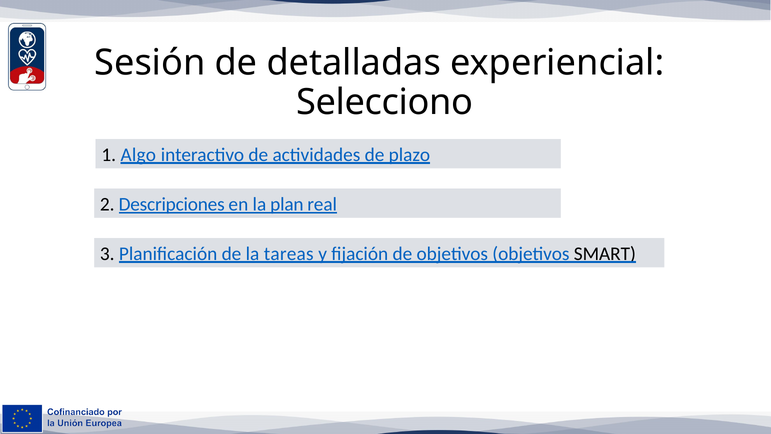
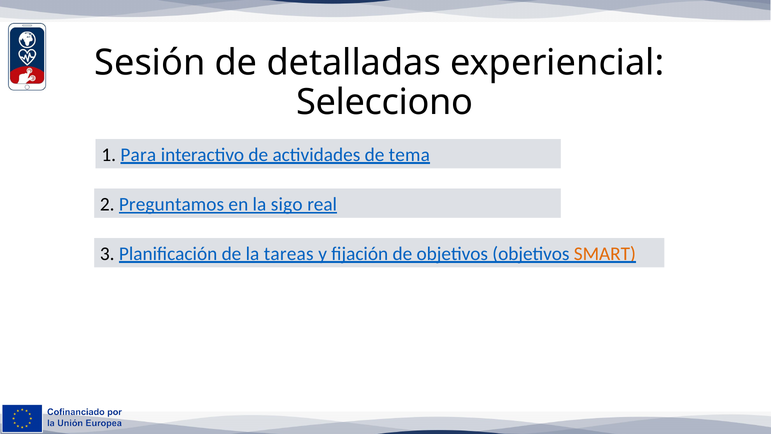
Algo: Algo -> Para
plazo: plazo -> tema
Descripciones: Descripciones -> Preguntamos
plan: plan -> sigo
SMART colour: black -> orange
